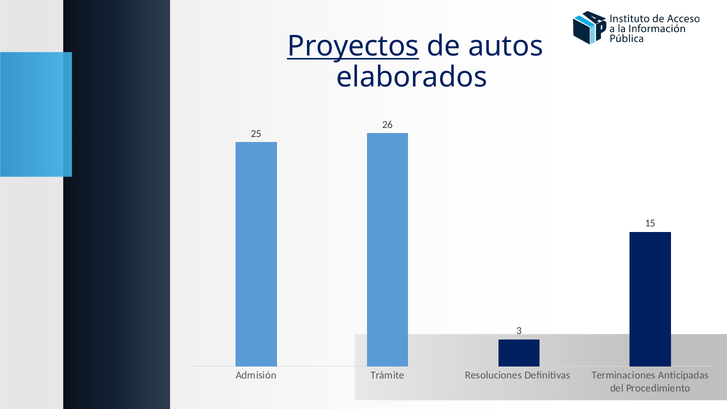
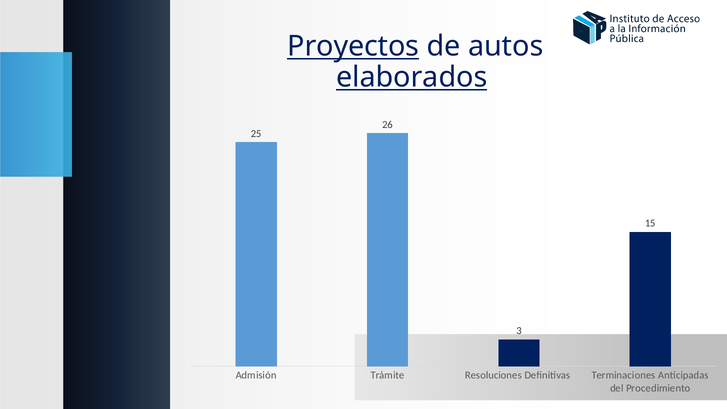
elaborados underline: none -> present
